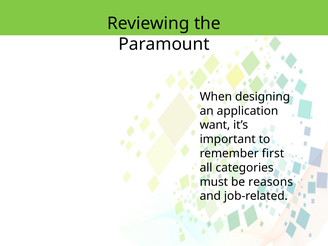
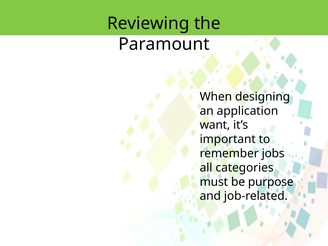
first: first -> jobs
reasons: reasons -> purpose
